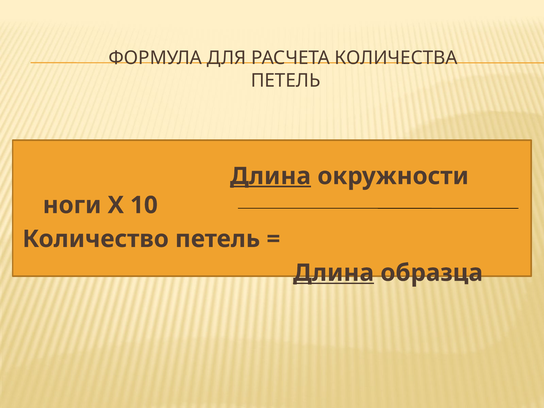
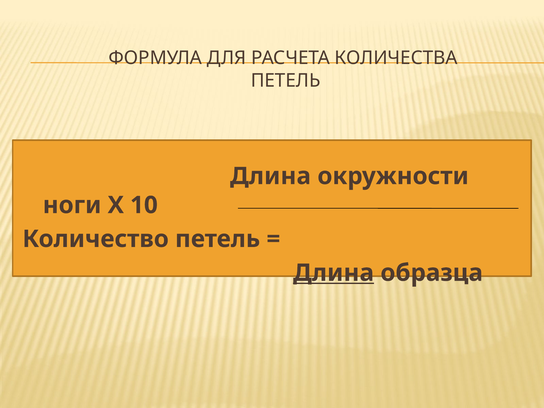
Длина at (270, 176) underline: present -> none
